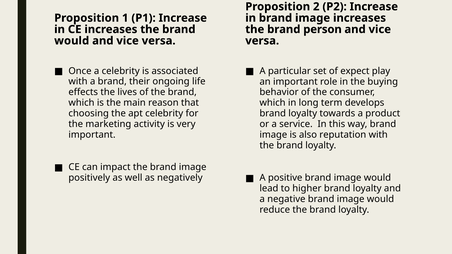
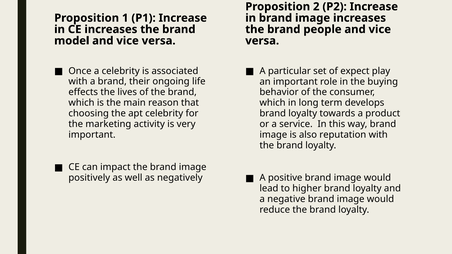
person: person -> people
would at (72, 41): would -> model
